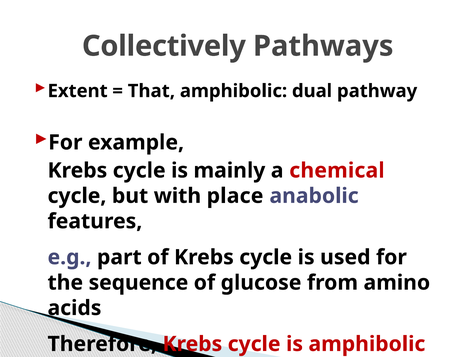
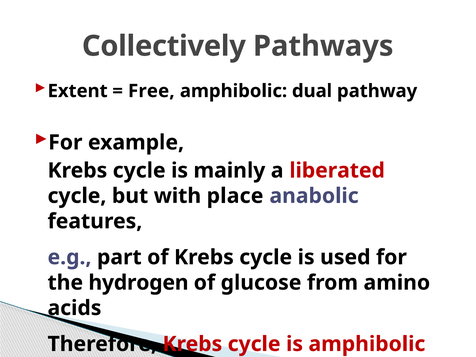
That: That -> Free
chemical: chemical -> liberated
sequence: sequence -> hydrogen
